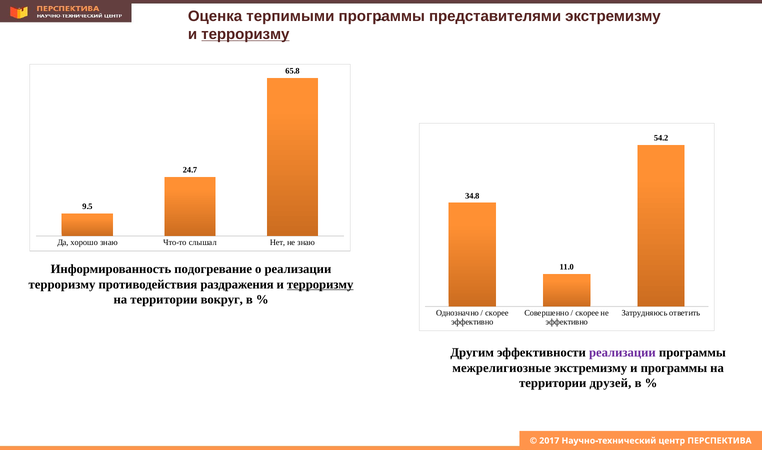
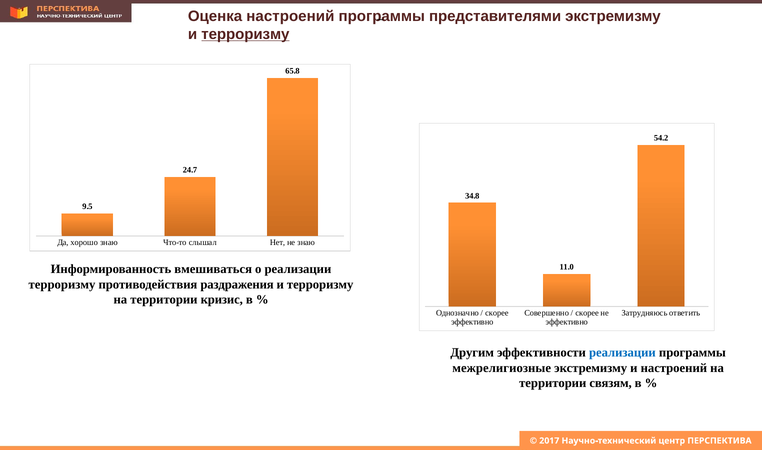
Оценка терпимыми: терпимыми -> настроений
подогревание: подогревание -> вмешиваться
терроризму at (320, 284) underline: present -> none
вокруг: вокруг -> кризис
реализации at (622, 353) colour: purple -> blue
и программы: программы -> настроений
друзей: друзей -> связям
